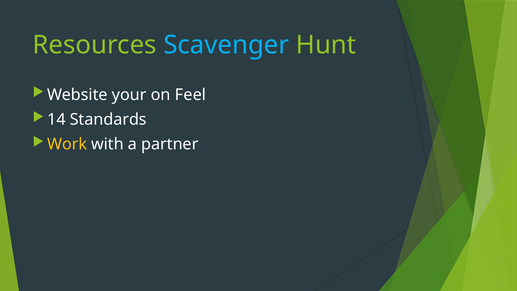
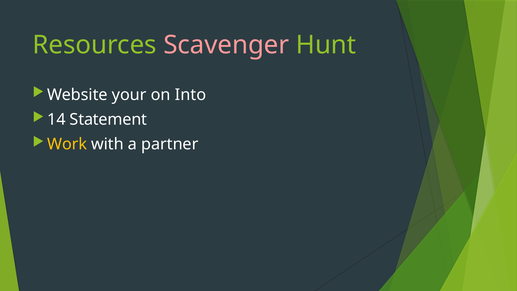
Scavenger colour: light blue -> pink
Feel: Feel -> Into
Standards: Standards -> Statement
